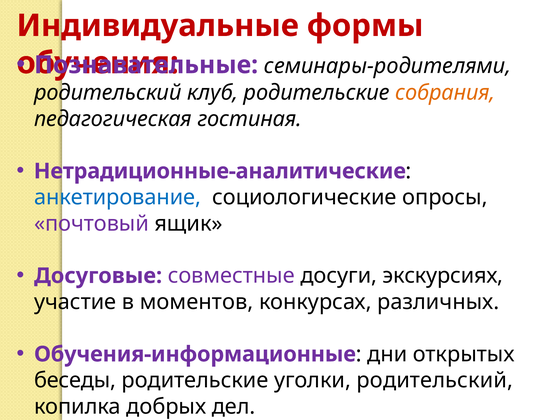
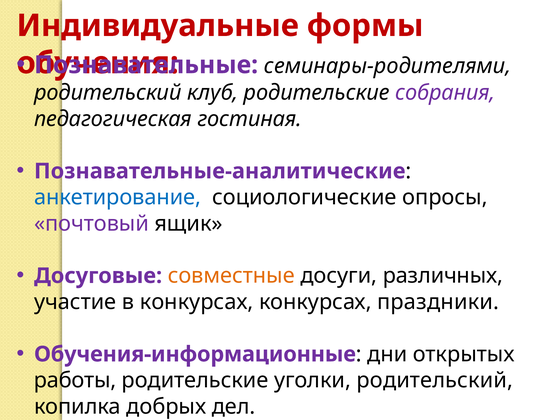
собрания colour: orange -> purple
Нетрадиционные-аналитические: Нетрадиционные-аналитические -> Познавательные-аналитические
совместные colour: purple -> orange
экскурсиях: экскурсиях -> различных
в моментов: моментов -> конкурсах
различных: различных -> праздники
беседы: беседы -> работы
